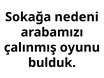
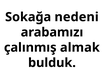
oyunu: oyunu -> almak
